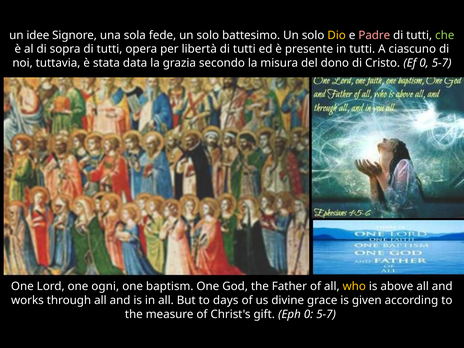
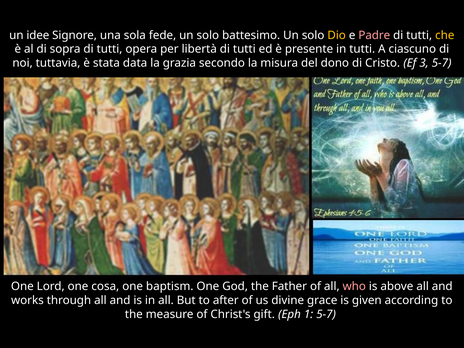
che colour: light green -> yellow
Ef 0: 0 -> 3
ogni: ogni -> cosa
who colour: yellow -> pink
days: days -> after
Eph 0: 0 -> 1
